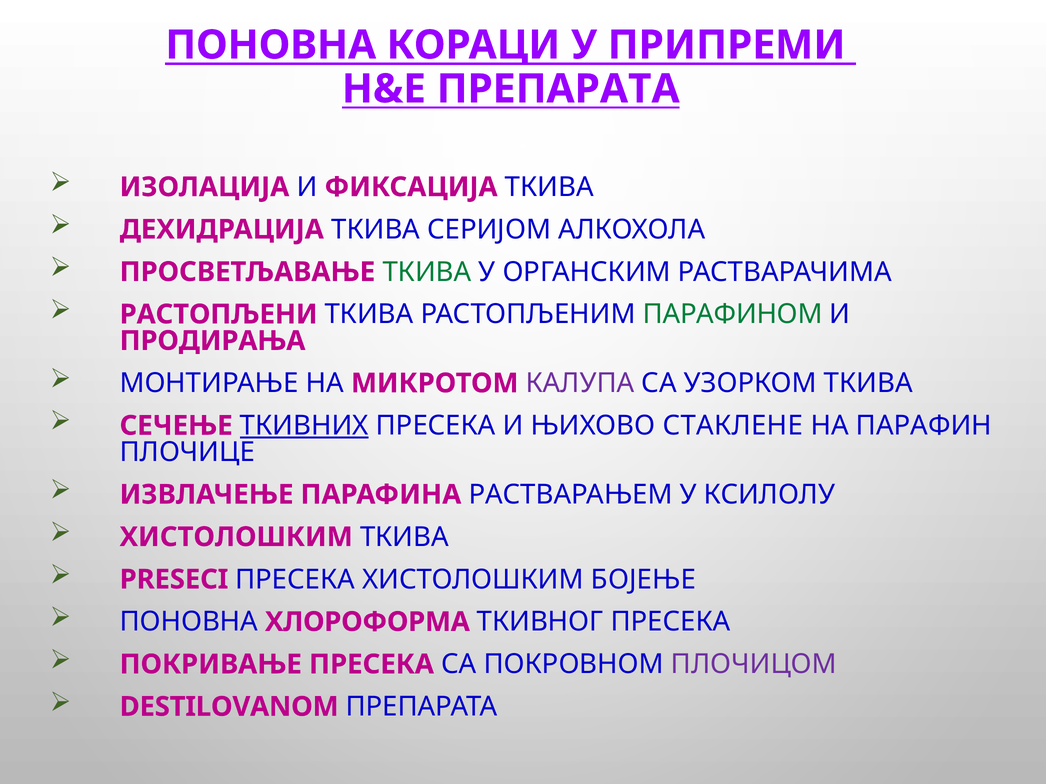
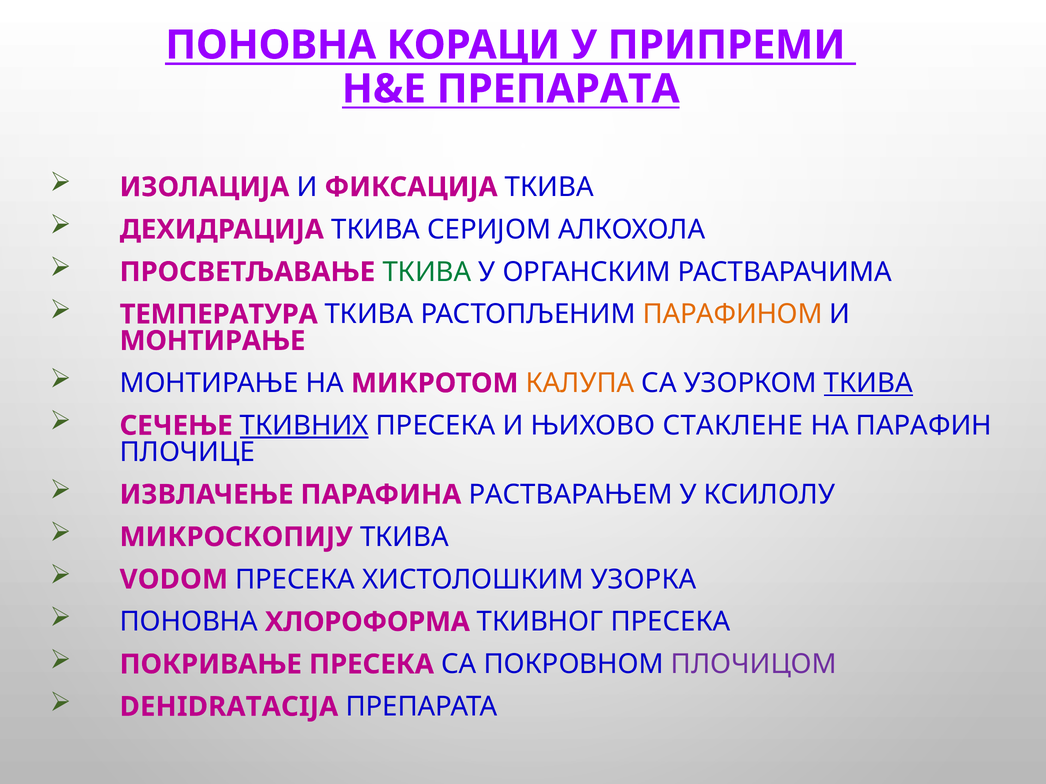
РАСТОПЉЕНИ: РАСТОПЉЕНИ -> ТЕМПЕРАТУРА
ПАРАФИНОМ colour: green -> orange
ПРОДИРАЊА at (213, 341): ПРОДИРАЊА -> МОНТИРАЊЕ
КАЛУПА colour: purple -> orange
ТКИВА at (868, 383) underline: none -> present
ХИСТОЛОШКИМ at (236, 537): ХИСТОЛОШКИМ -> МИКРОСКОПИЈУ
PRESECI: PRESECI -> VODOM
БОЈЕЊЕ: БОЈЕЊЕ -> УЗОРКА
DESTILOVANOM: DESTILOVANOM -> DEHIDRATACIJA
